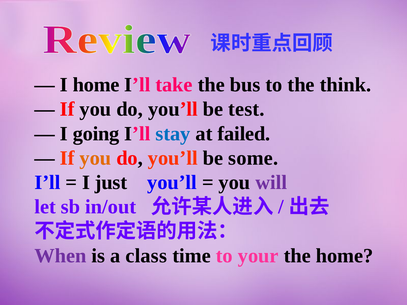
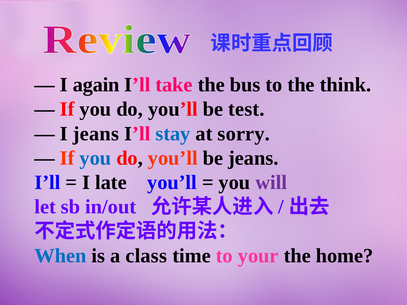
I home: home -> again
I going: going -> jeans
failed: failed -> sorry
you at (95, 158) colour: orange -> blue
be some: some -> jeans
just: just -> late
When colour: purple -> blue
